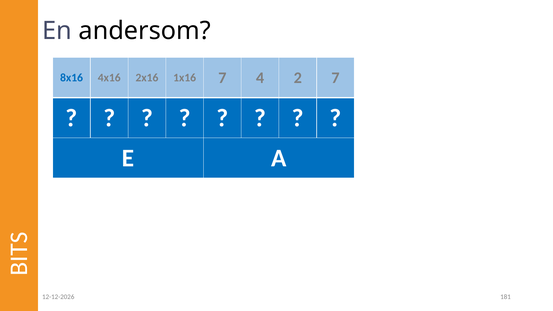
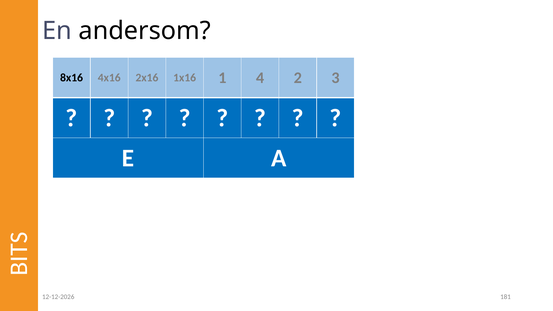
8x16 colour: blue -> black
1x16 7: 7 -> 1
2 7: 7 -> 3
